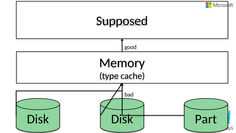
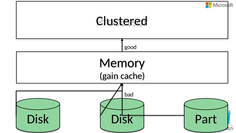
Supposed: Supposed -> Clustered
type: type -> gain
